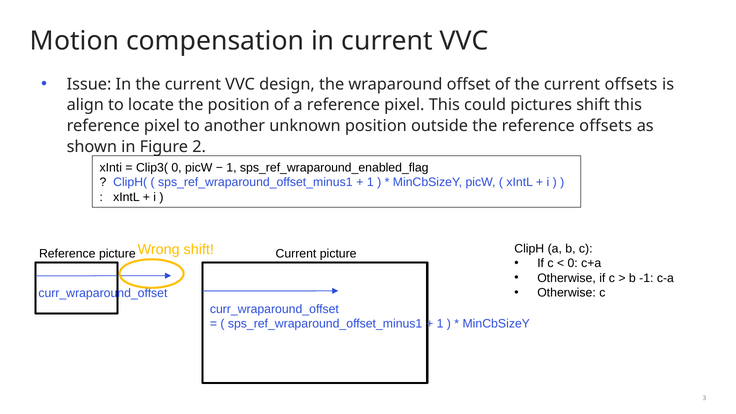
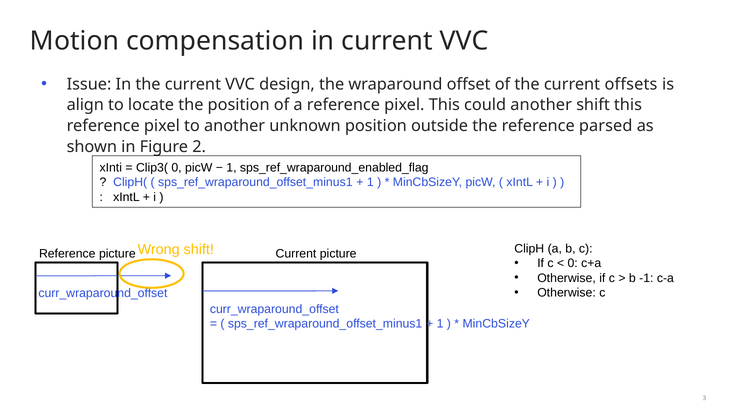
could pictures: pictures -> another
reference offsets: offsets -> parsed
